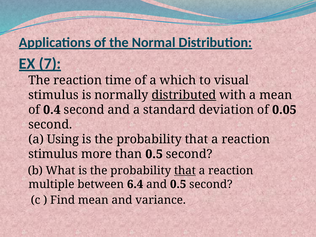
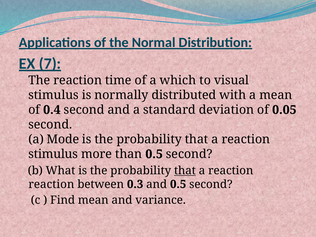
distributed underline: present -> none
Using: Using -> Mode
multiple at (51, 184): multiple -> reaction
6.4: 6.4 -> 0.3
